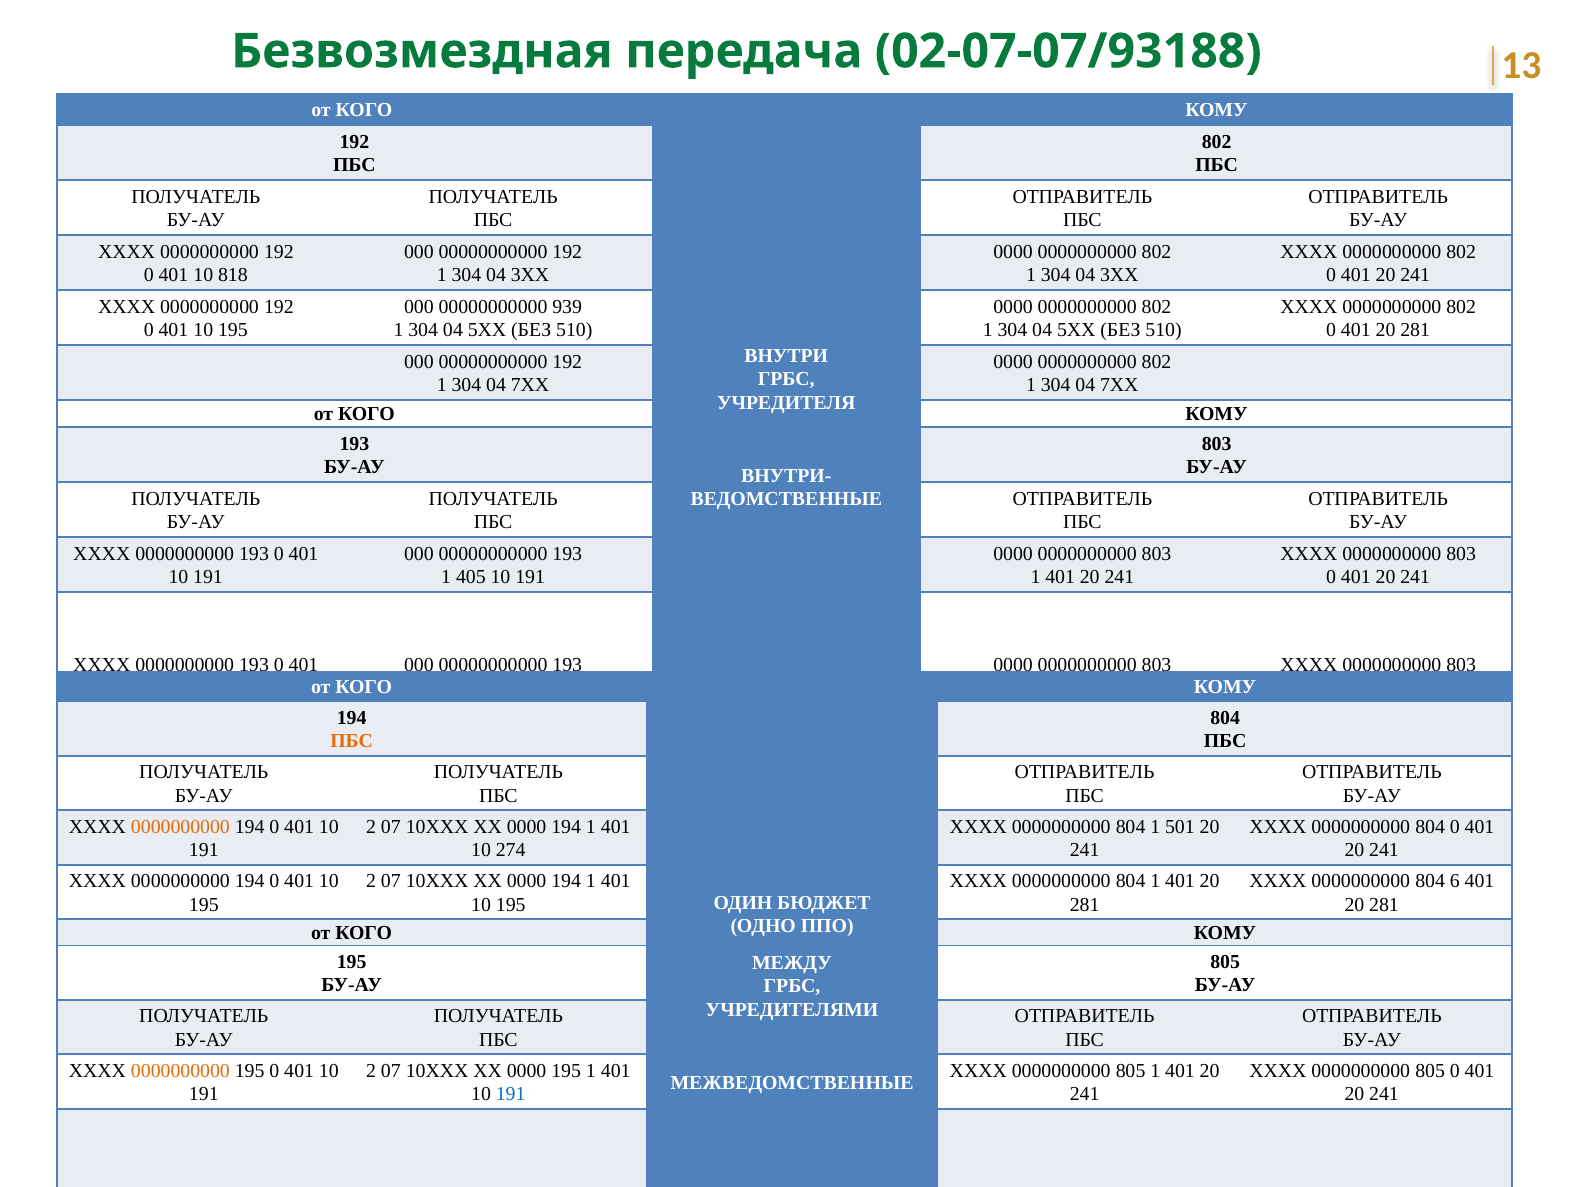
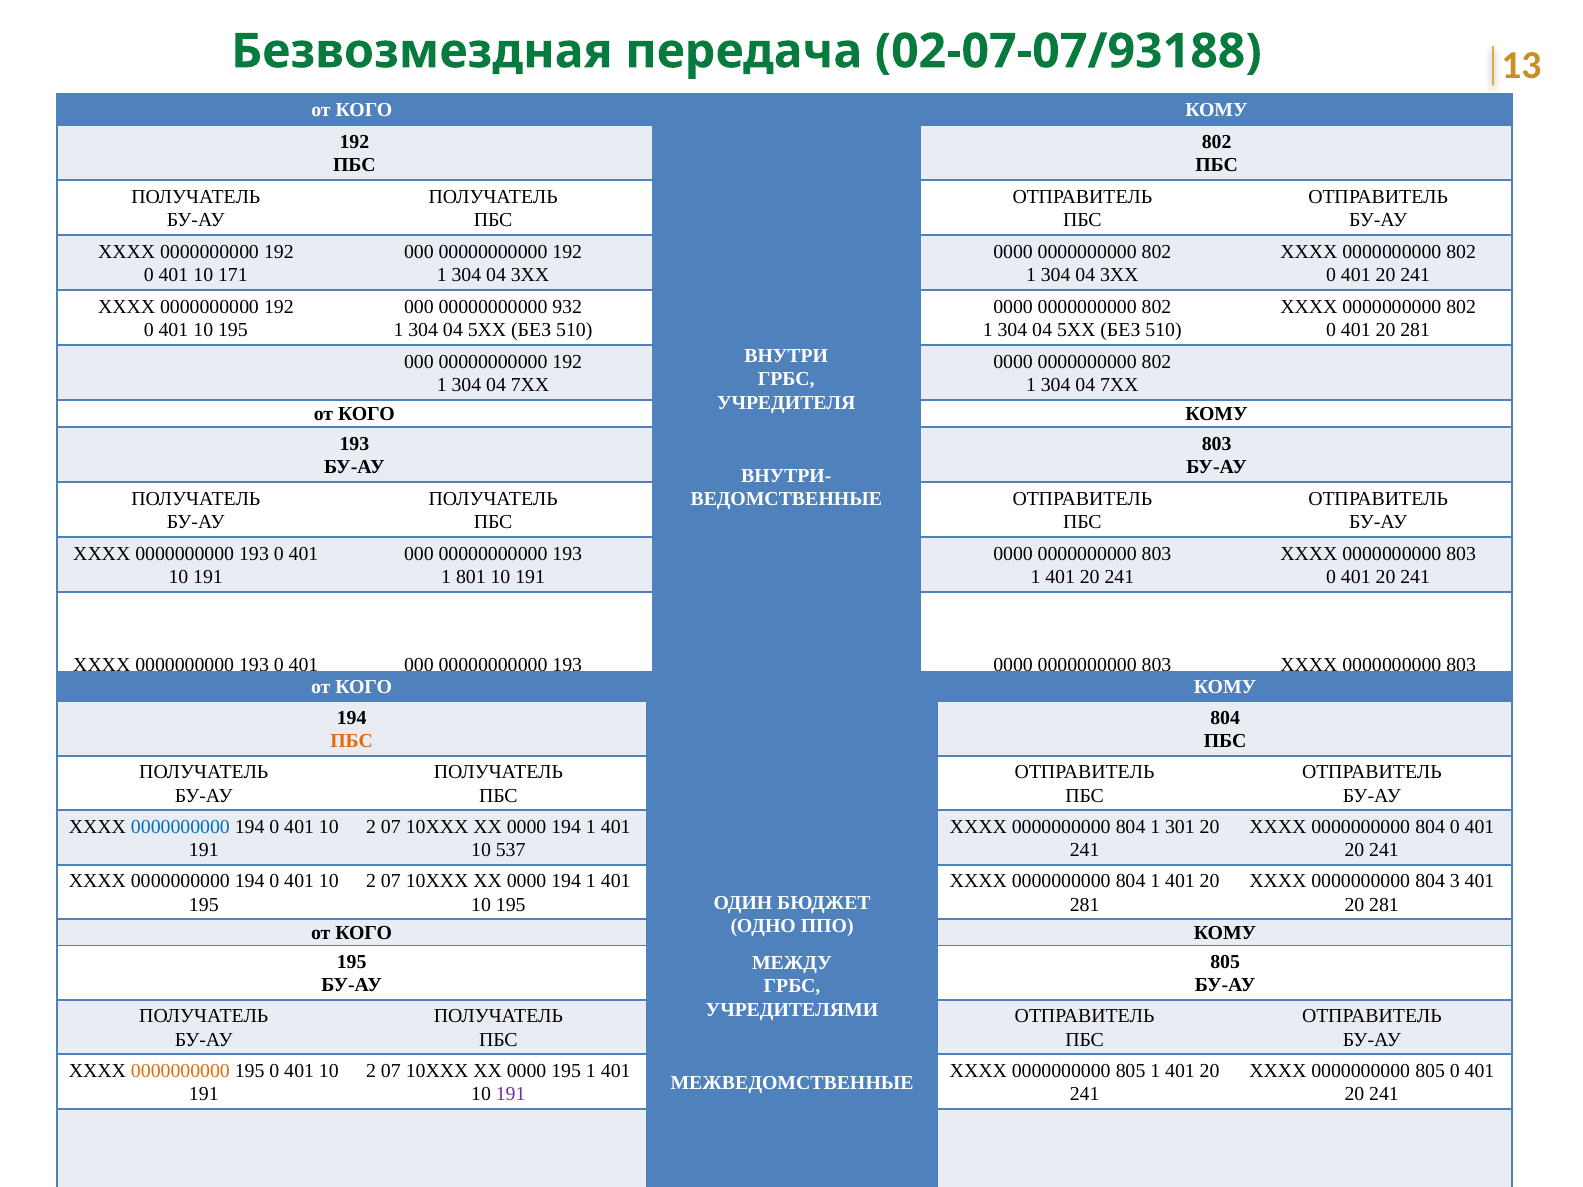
818: 818 -> 171
939: 939 -> 932
405: 405 -> 801
0000000000 at (180, 827) colour: orange -> blue
501: 501 -> 301
274: 274 -> 537
6: 6 -> 3
191 at (511, 1094) colour: blue -> purple
